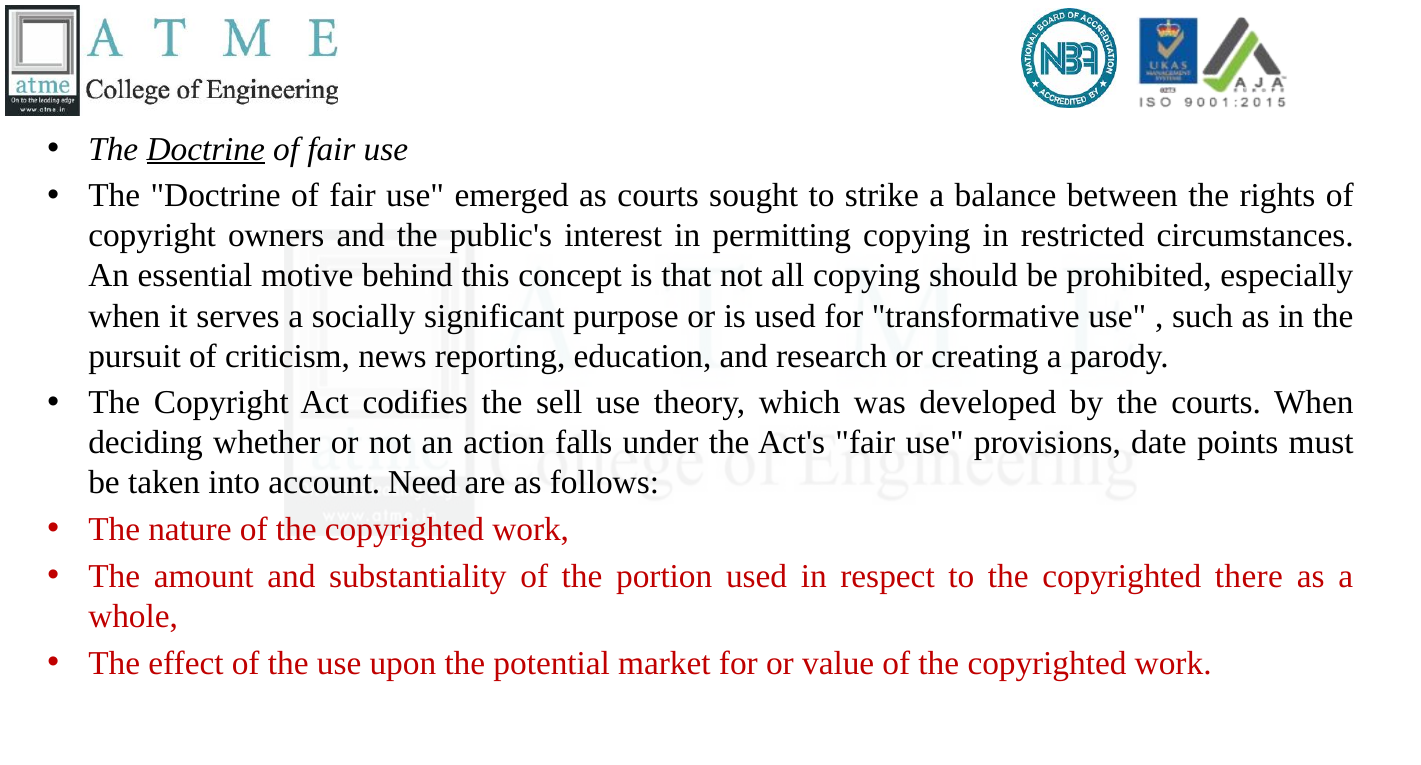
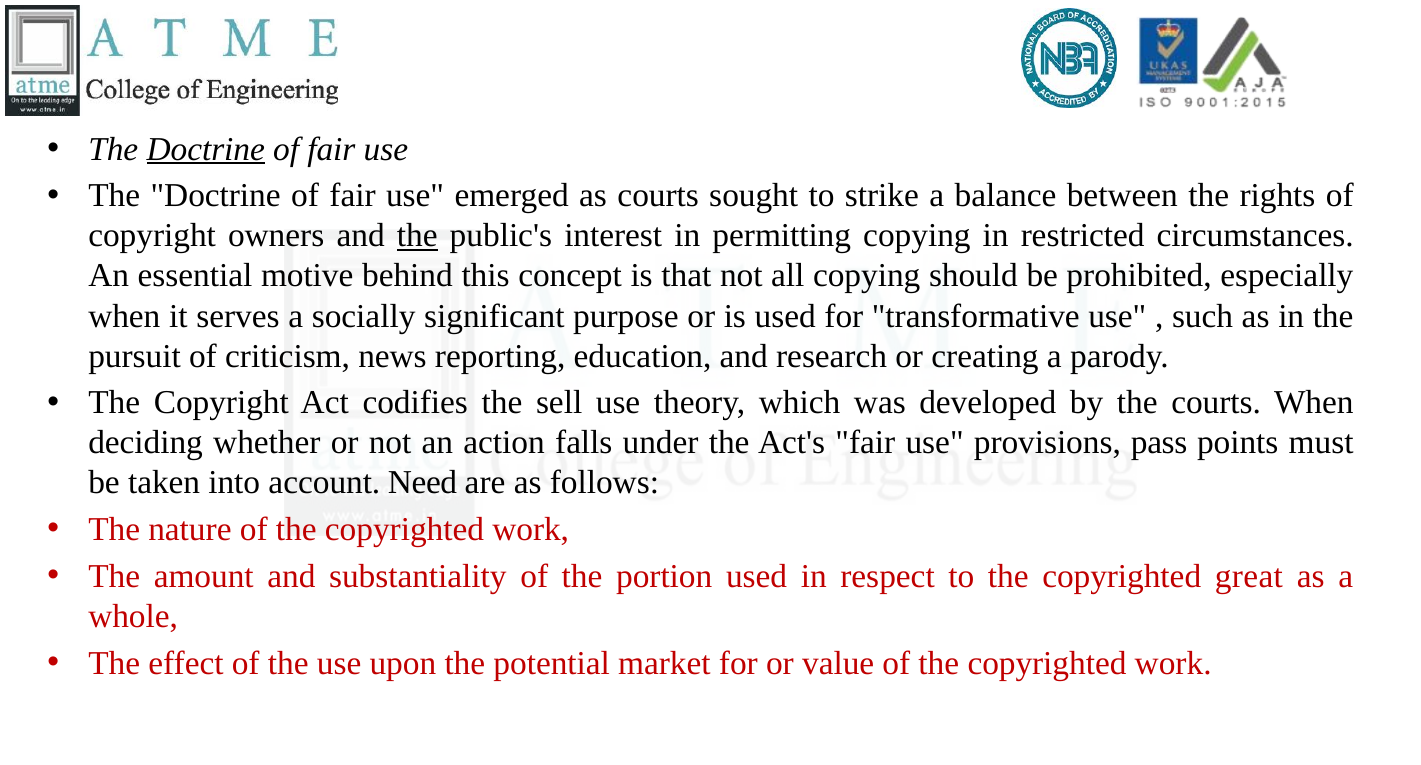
the at (417, 236) underline: none -> present
date: date -> pass
there: there -> great
